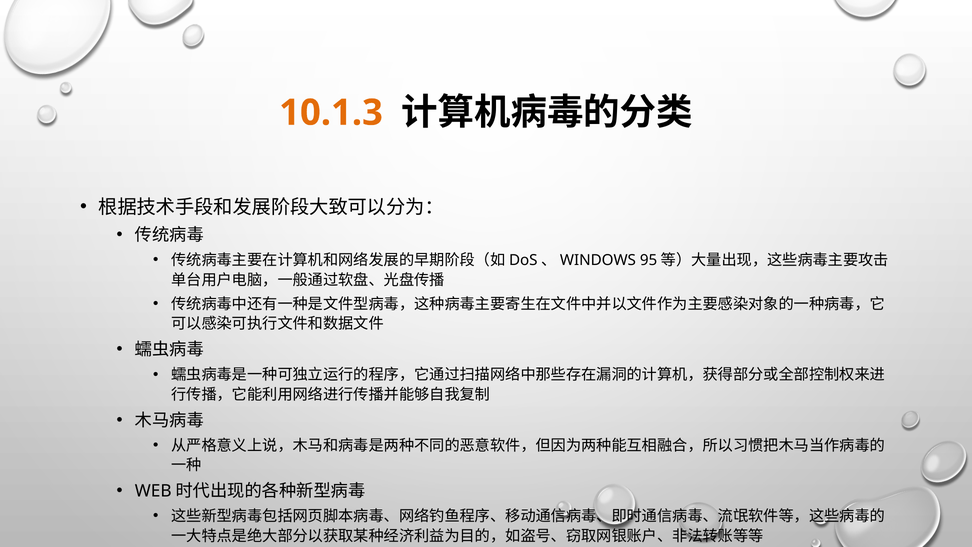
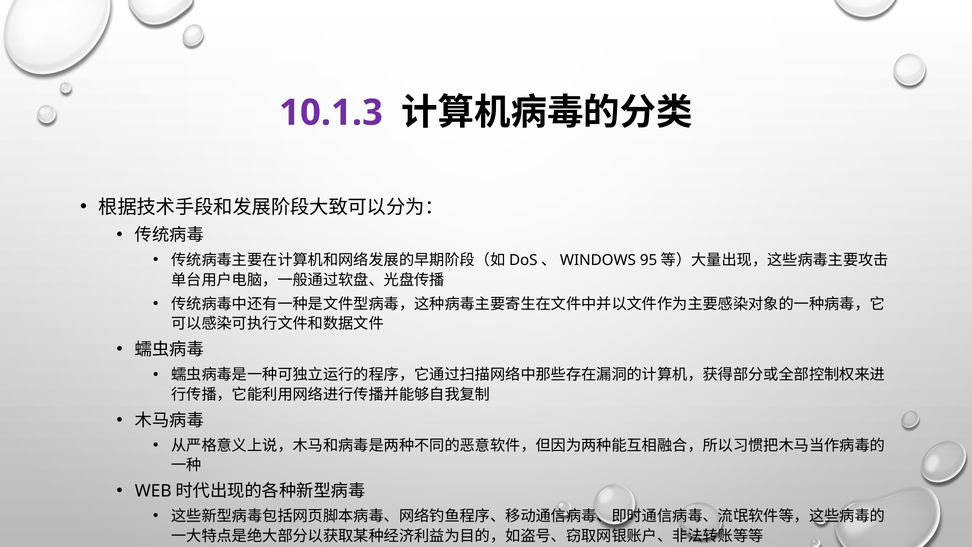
10.1.3 colour: orange -> purple
